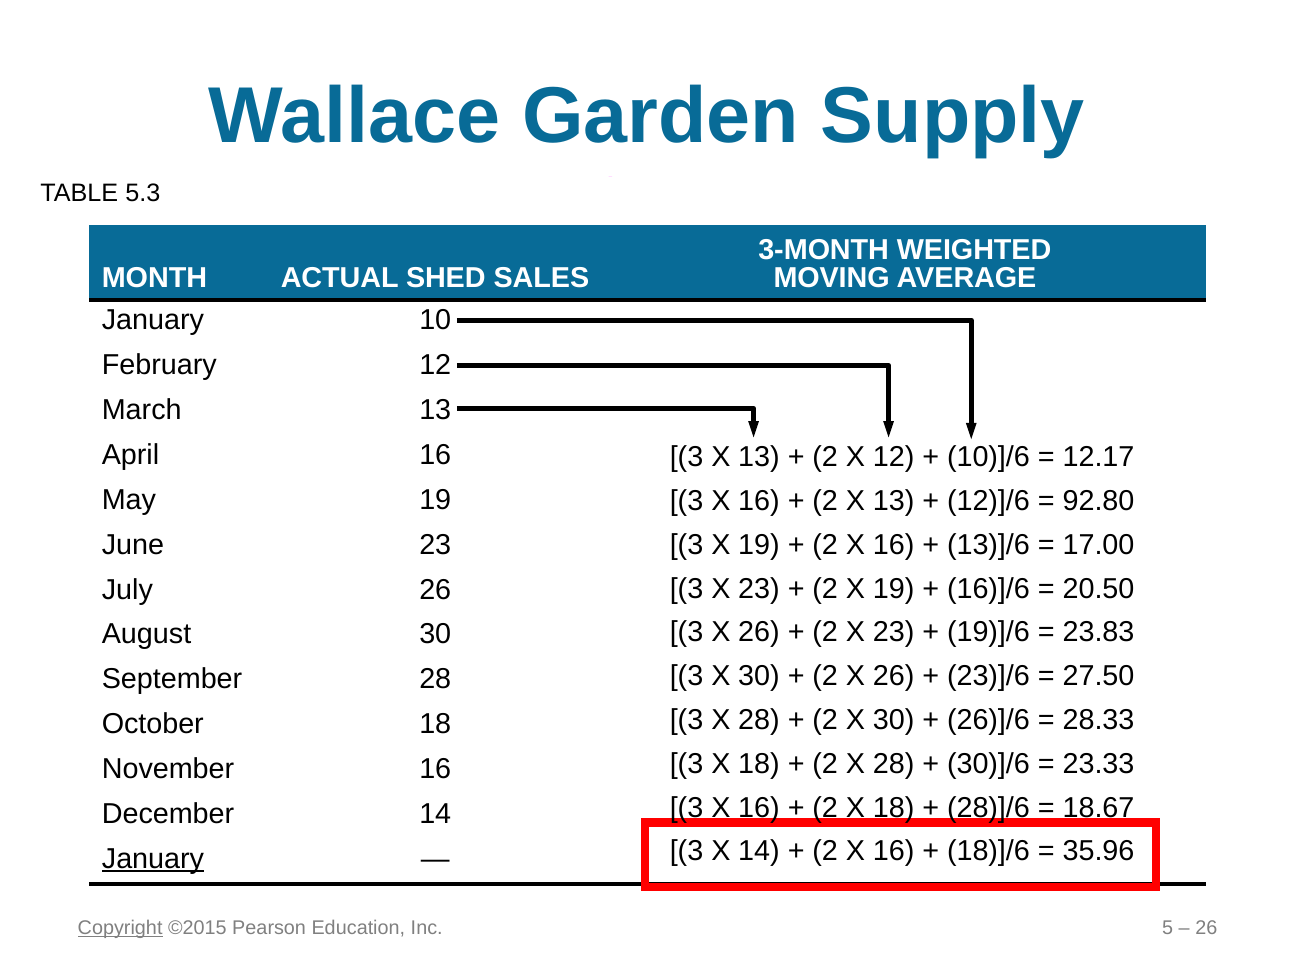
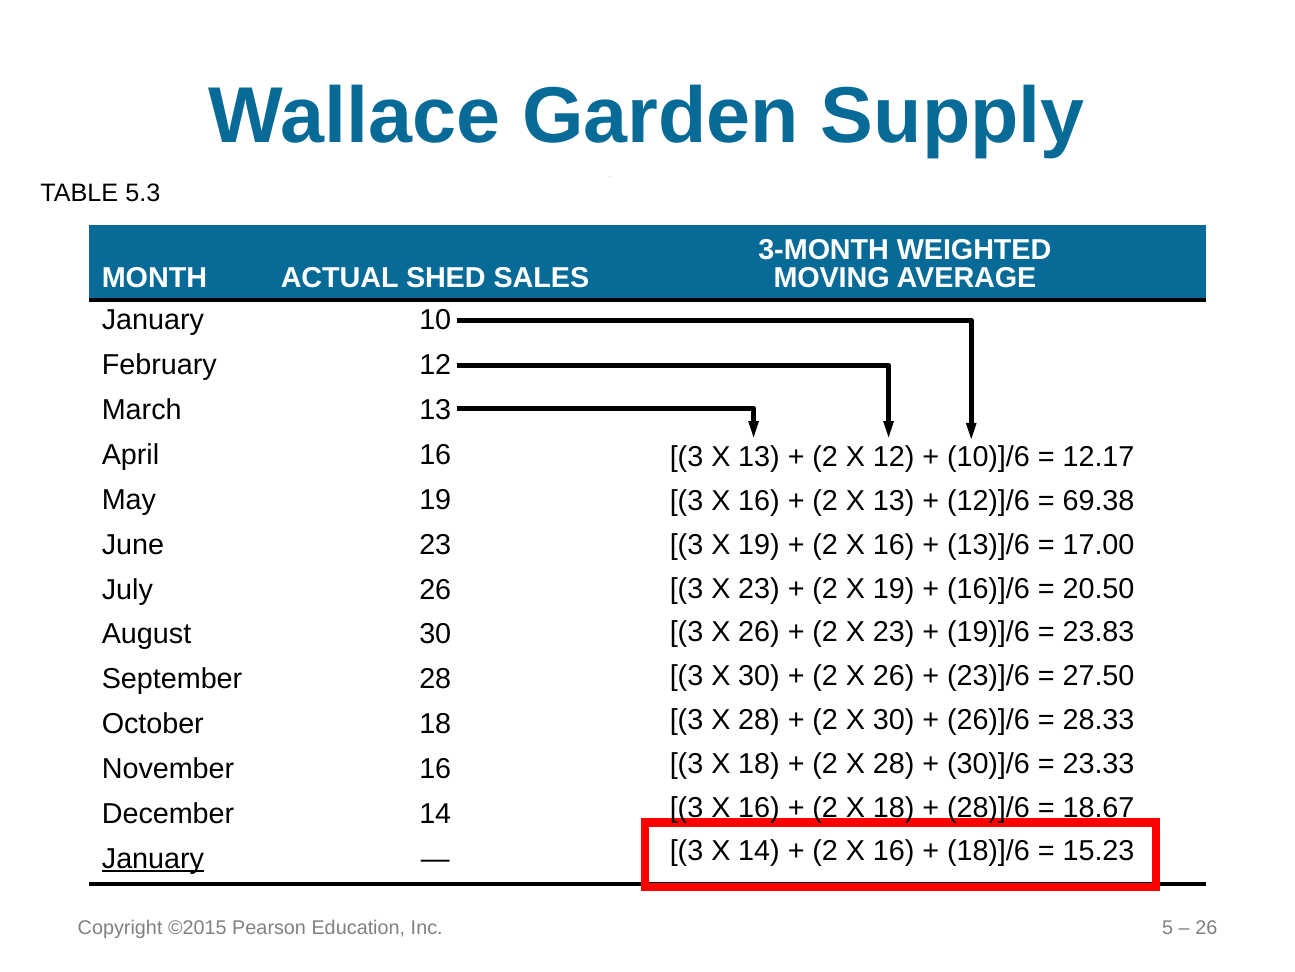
92.80: 92.80 -> 69.38
35.96: 35.96 -> 15.23
Copyright underline: present -> none
